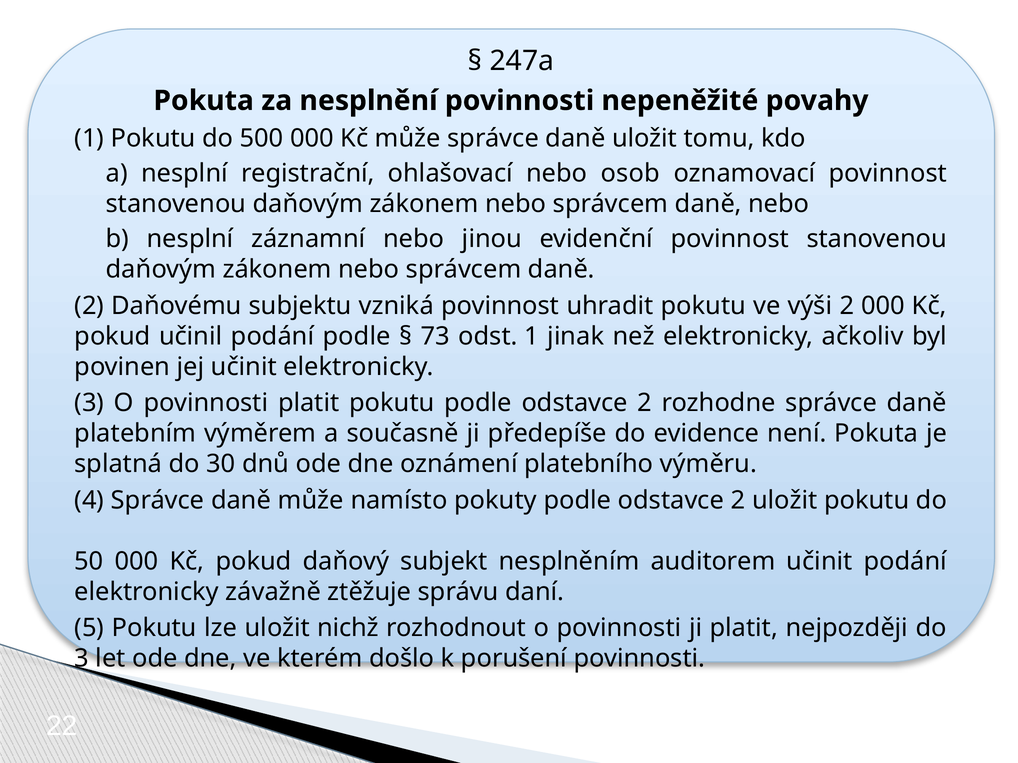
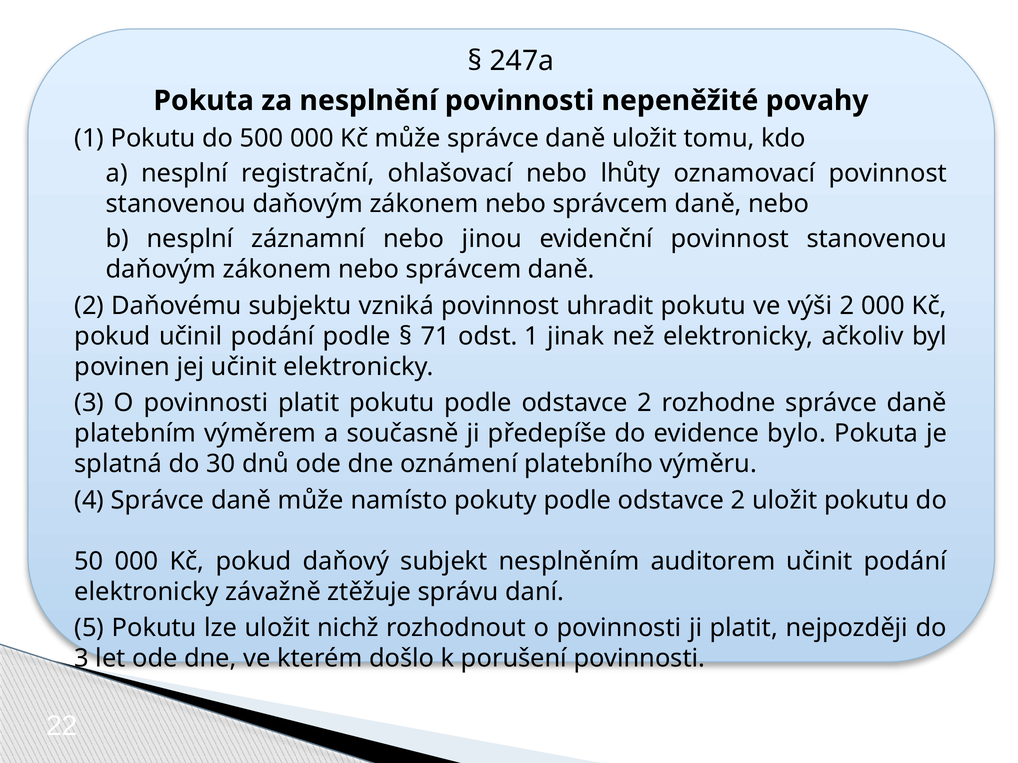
osob: osob -> lhůty
73: 73 -> 71
není: není -> bylo
